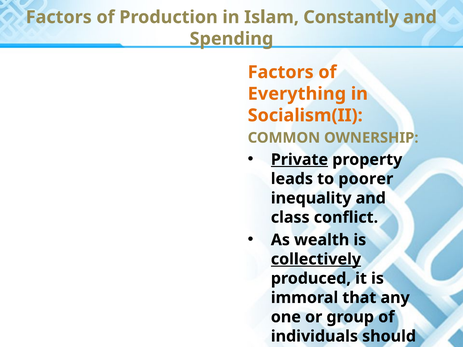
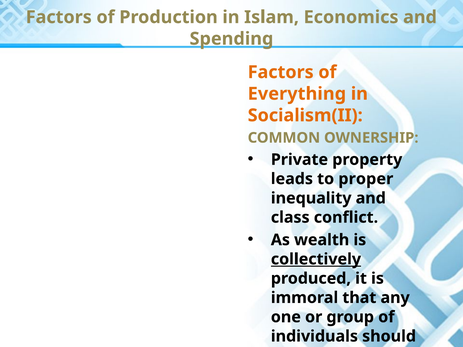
Constantly: Constantly -> Economics
Private underline: present -> none
poorer: poorer -> proper
